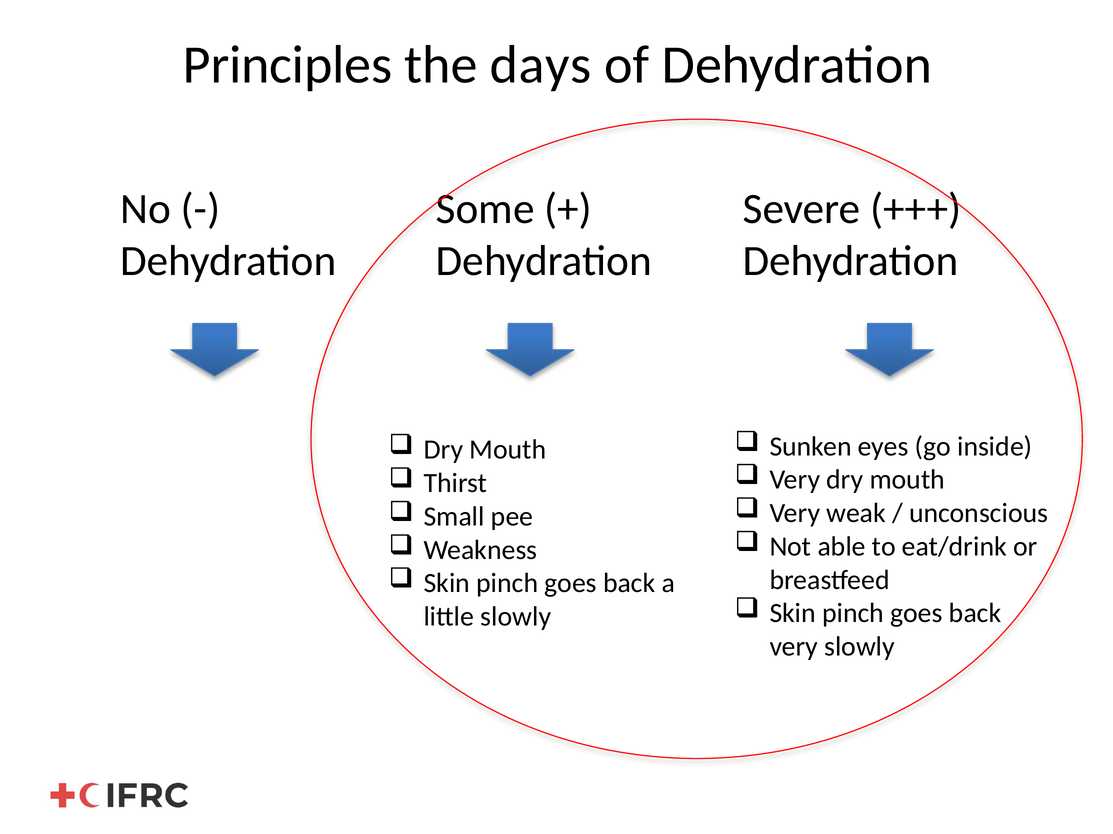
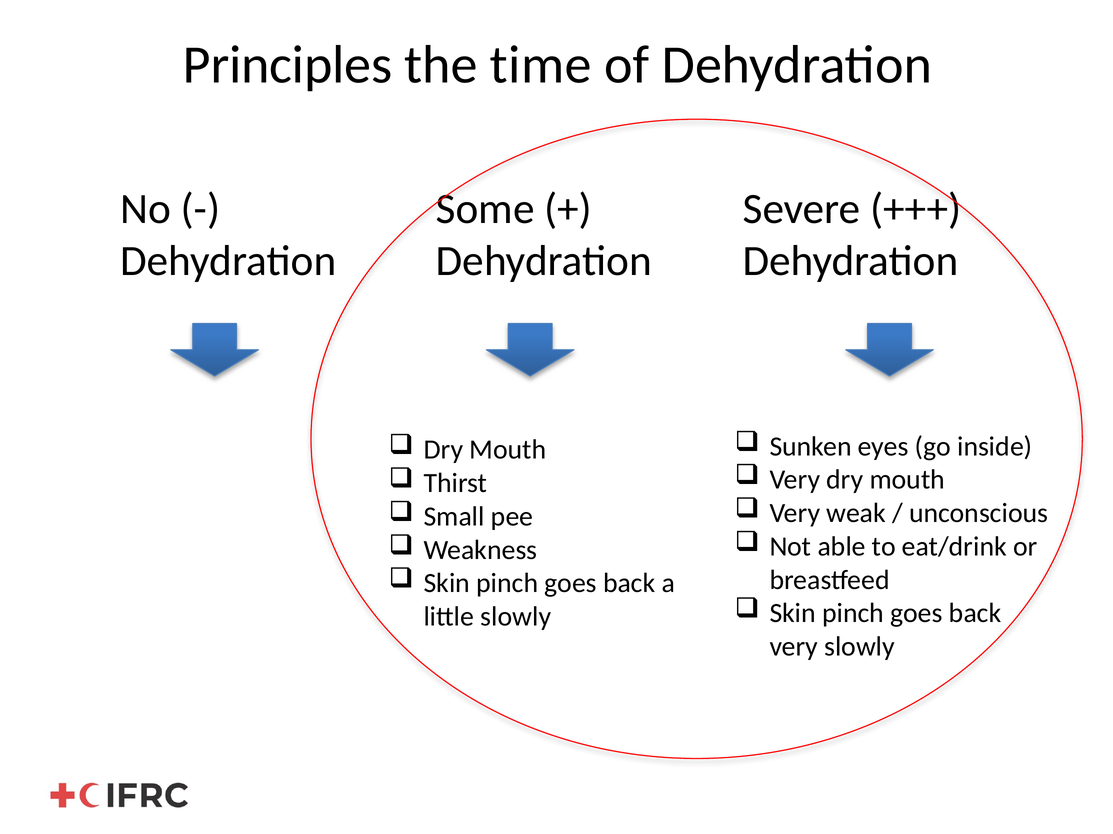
days: days -> time
